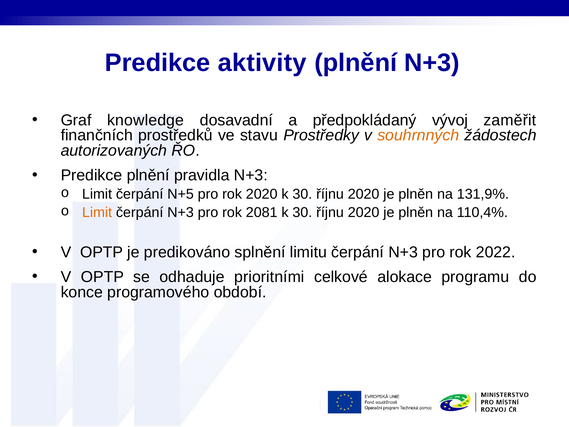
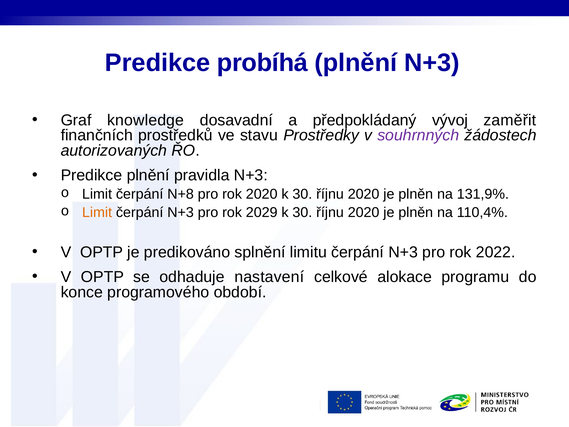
aktivity: aktivity -> probíhá
souhrnných colour: orange -> purple
N+5: N+5 -> N+8
2081: 2081 -> 2029
prioritními: prioritními -> nastavení
